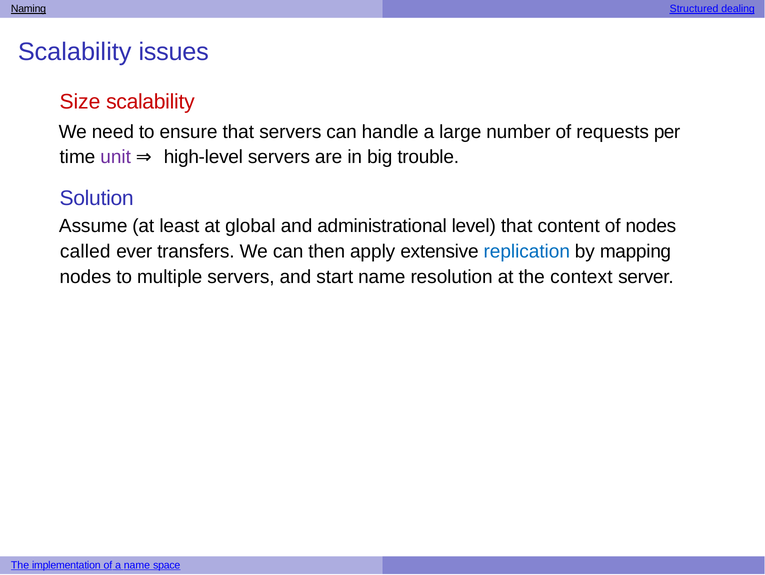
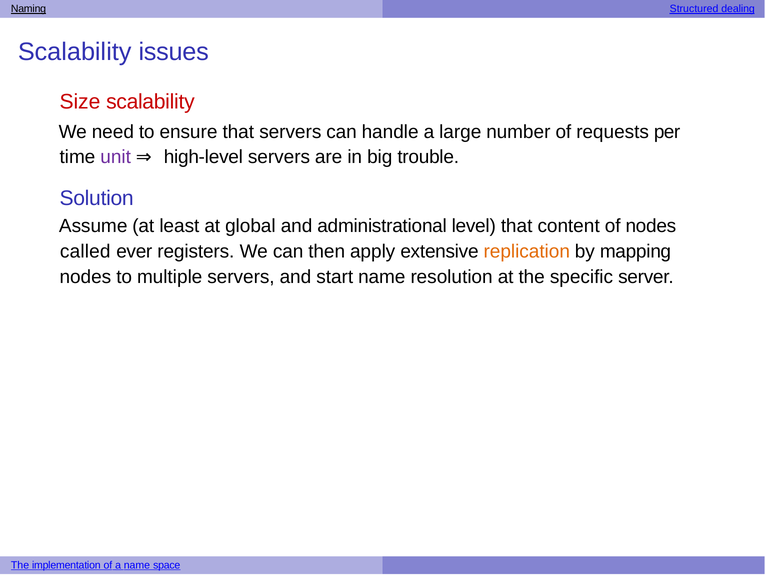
transfers: transfers -> registers
replication colour: blue -> orange
context: context -> specific
